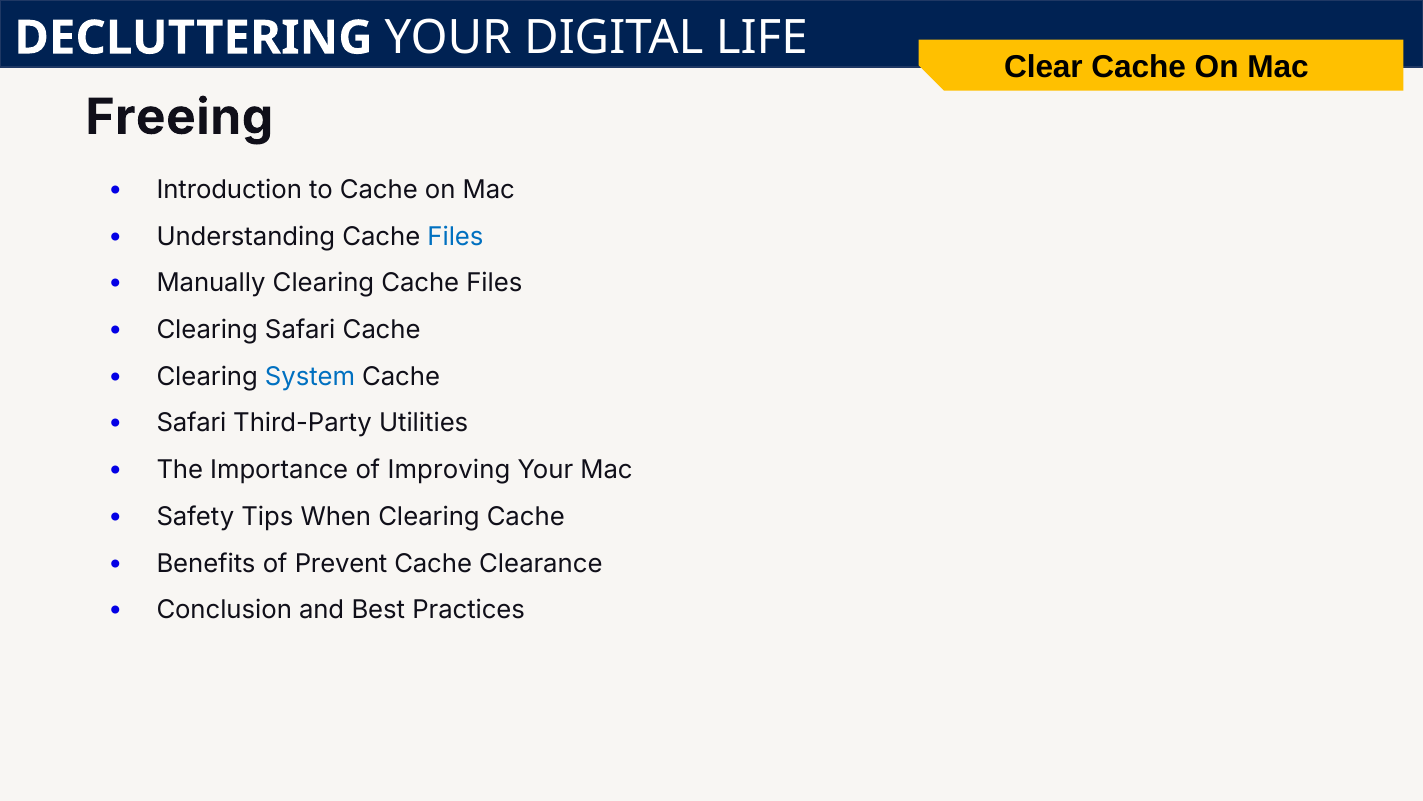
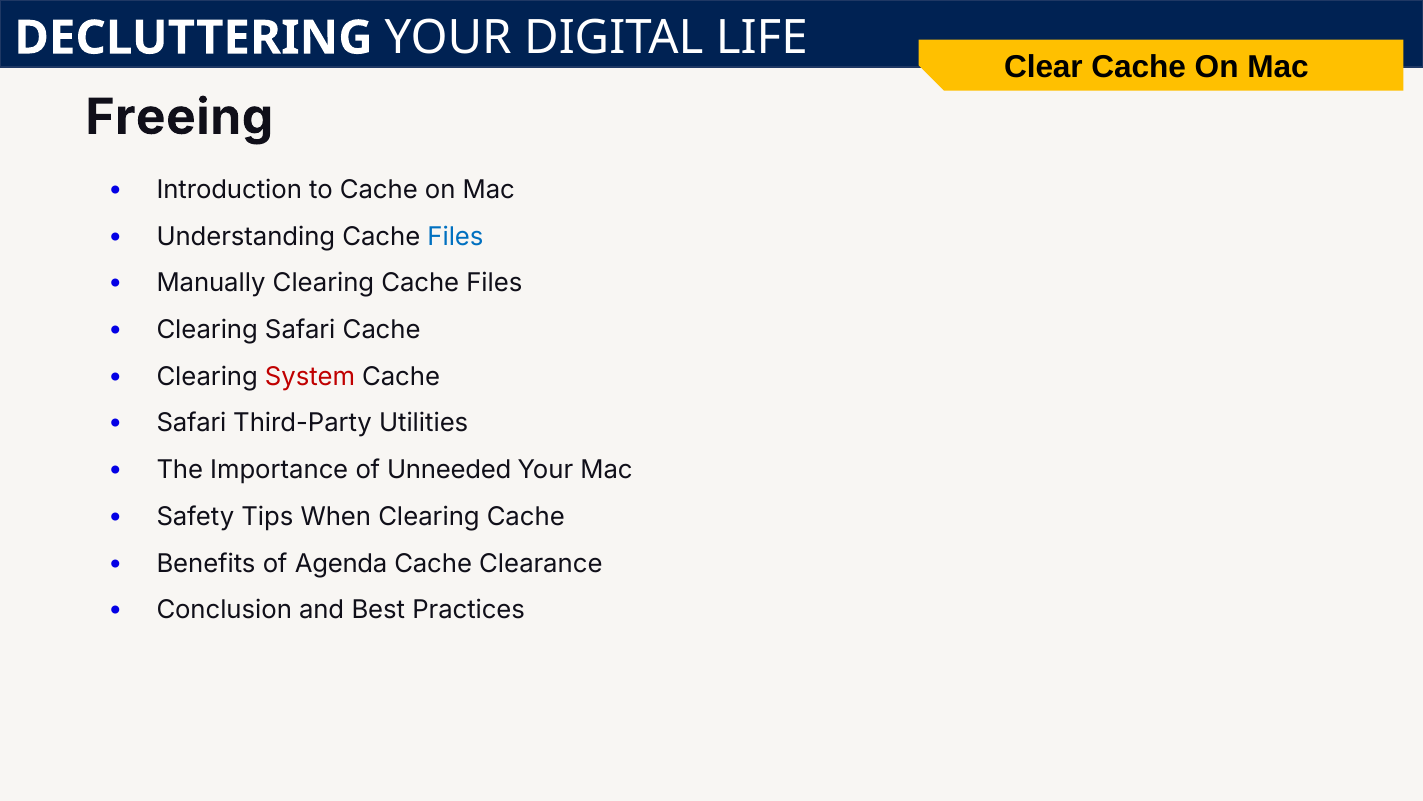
System colour: blue -> red
Improving: Improving -> Unneeded
Prevent: Prevent -> Agenda
